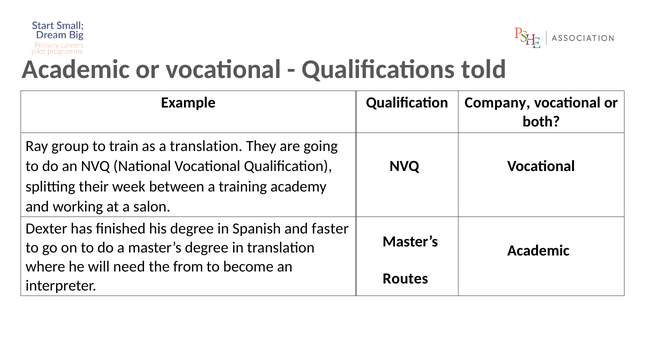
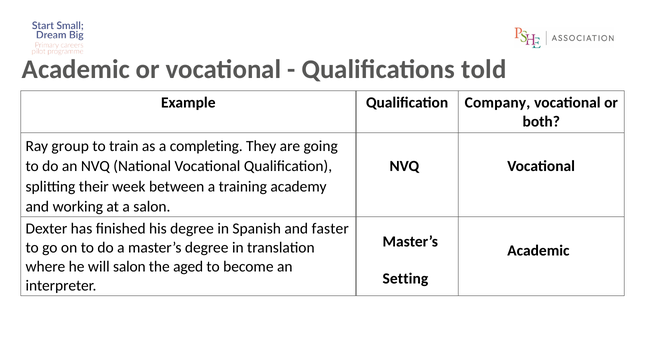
a translation: translation -> completing
will need: need -> salon
from: from -> aged
Routes: Routes -> Setting
